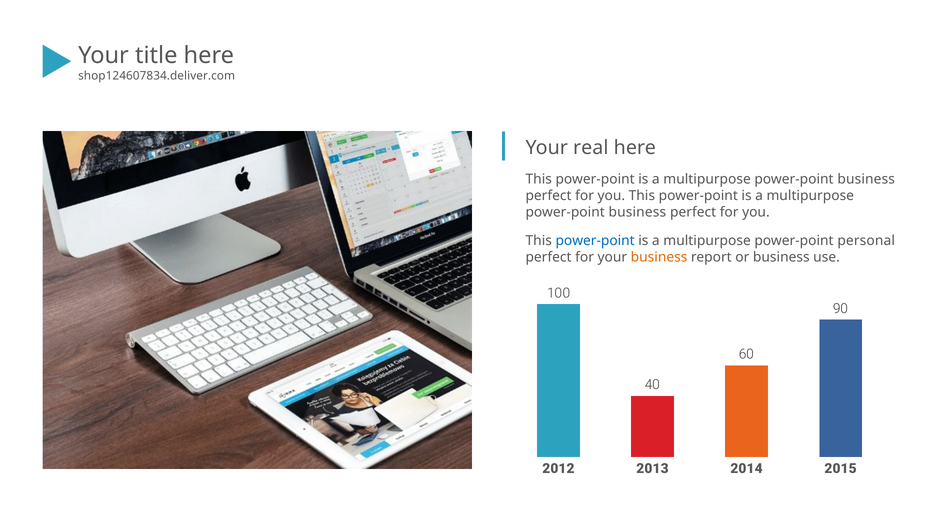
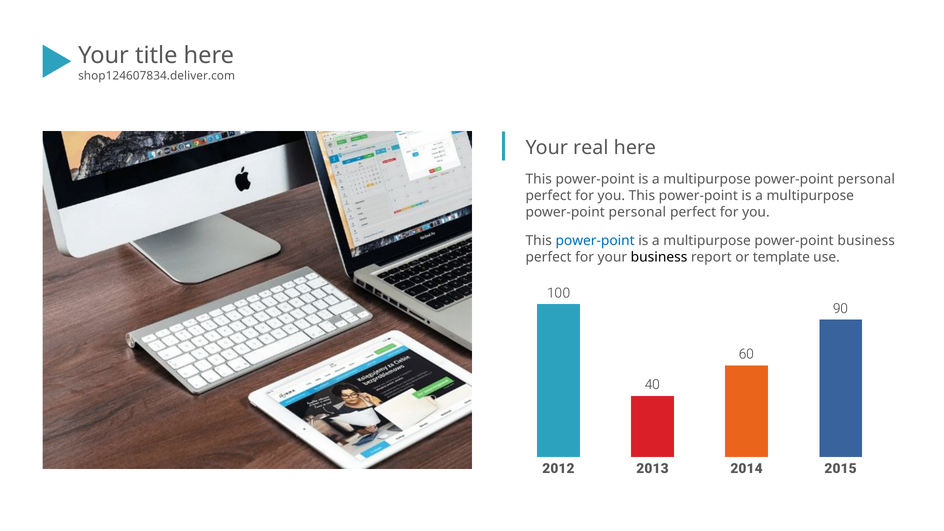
business at (866, 179): business -> personal
business at (637, 212): business -> personal
power-point personal: personal -> business
business at (659, 257) colour: orange -> black
or business: business -> template
